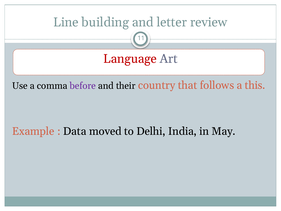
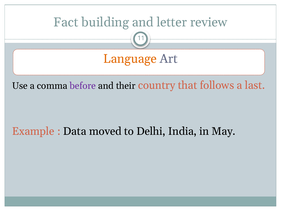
Line: Line -> Fact
Language colour: red -> orange
this: this -> last
